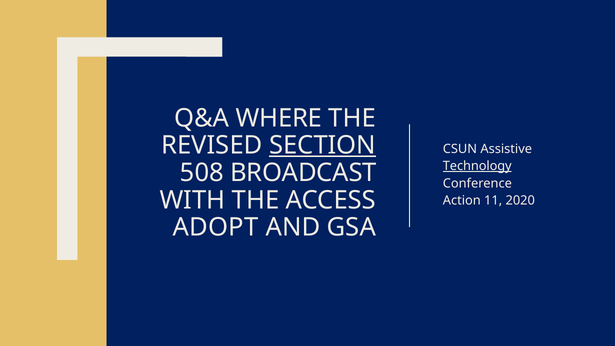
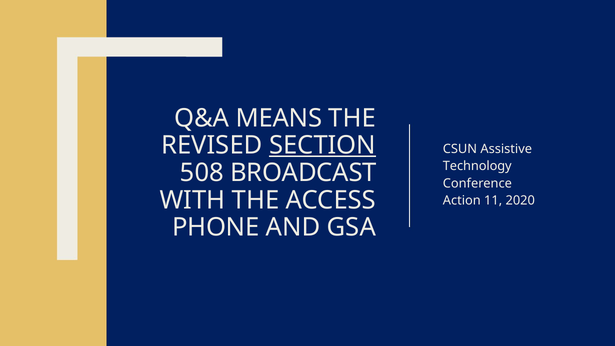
WHERE: WHERE -> MEANS
Technology underline: present -> none
ADOPT: ADOPT -> PHONE
